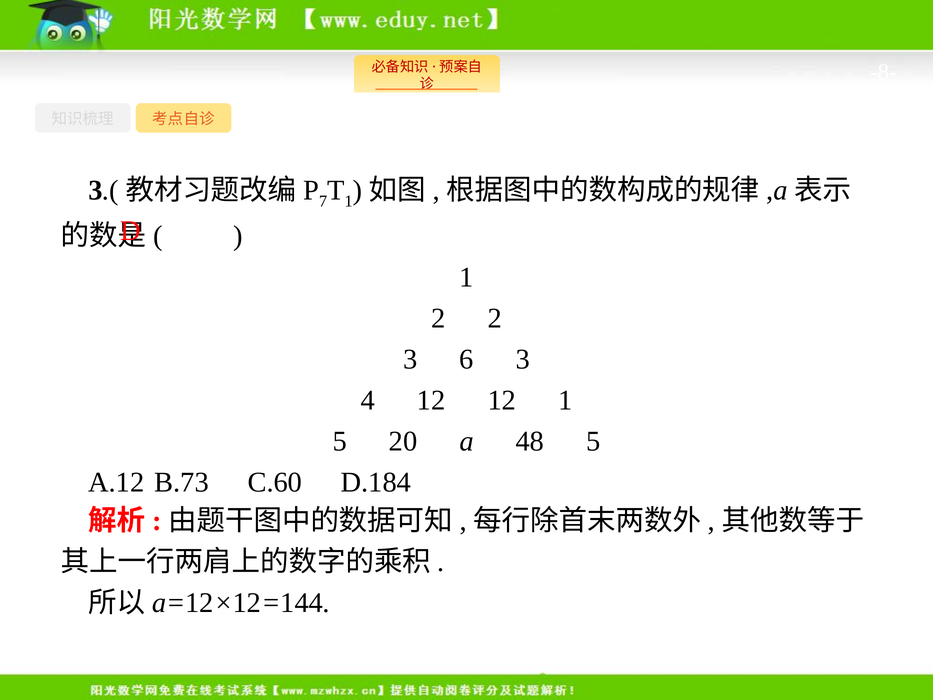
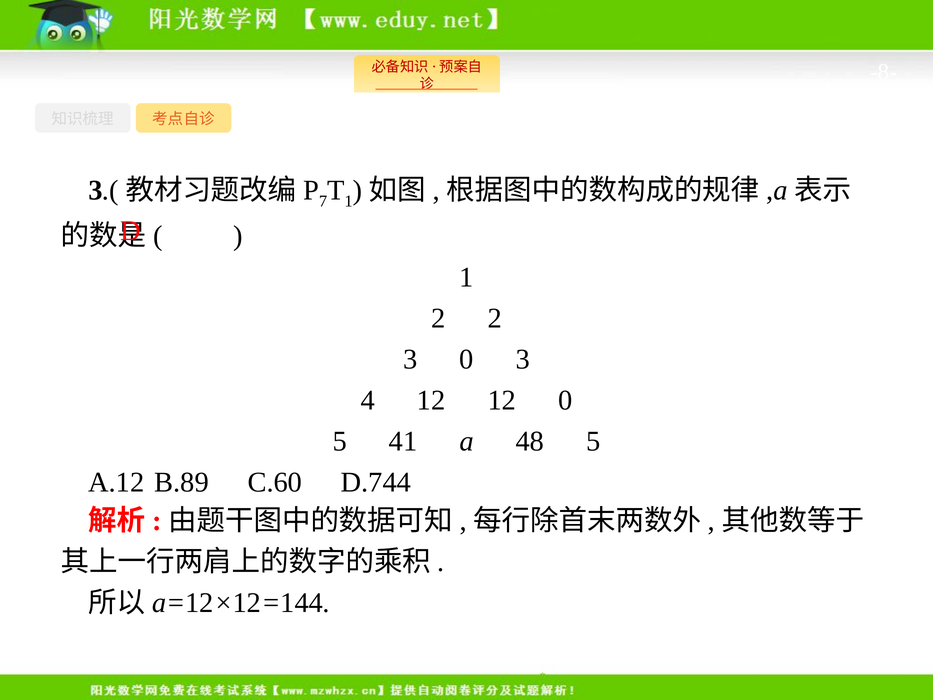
3 6: 6 -> 0
12 1: 1 -> 0
20: 20 -> 41
B.73: B.73 -> B.89
D.184: D.184 -> D.744
